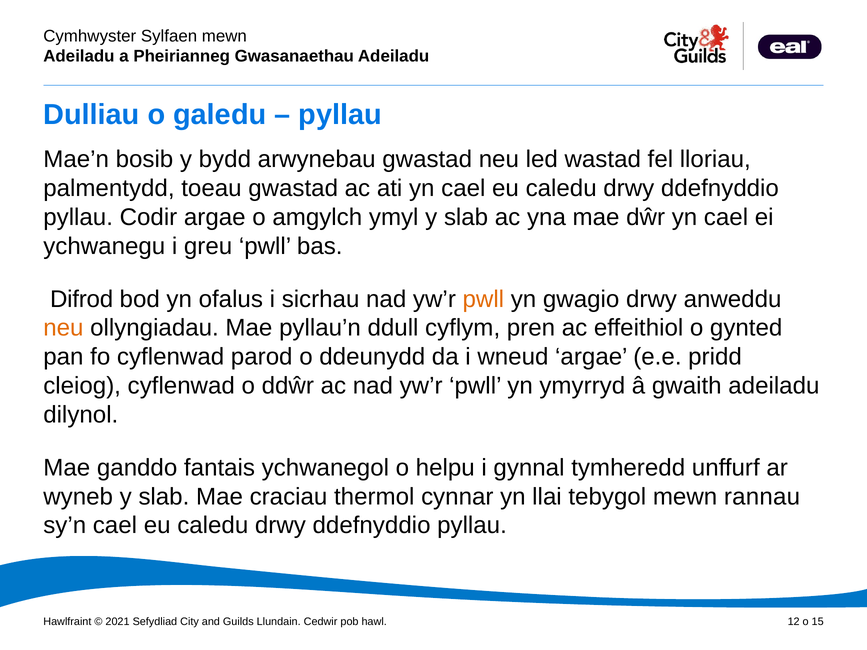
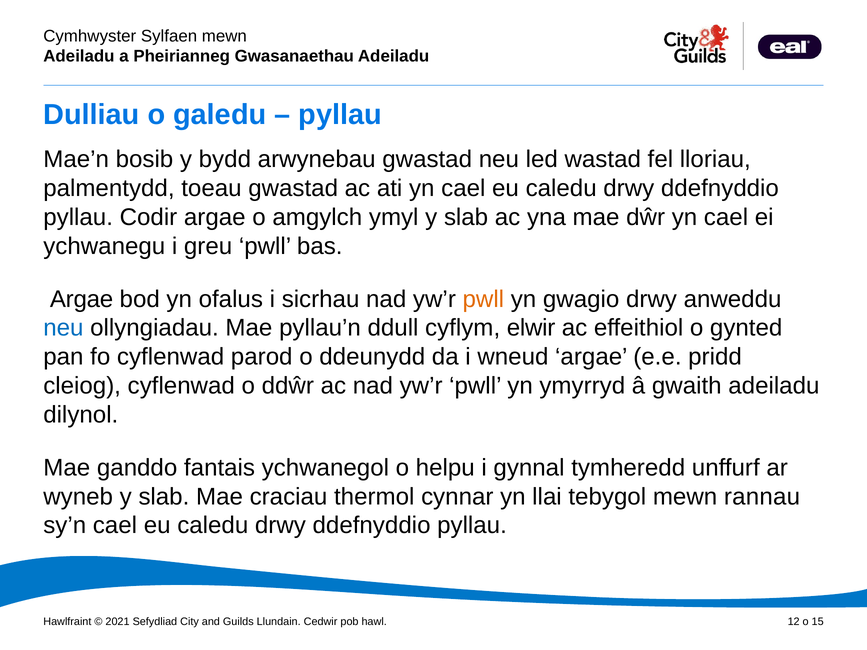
Difrod at (82, 299): Difrod -> Argae
neu at (63, 328) colour: orange -> blue
pren: pren -> elwir
